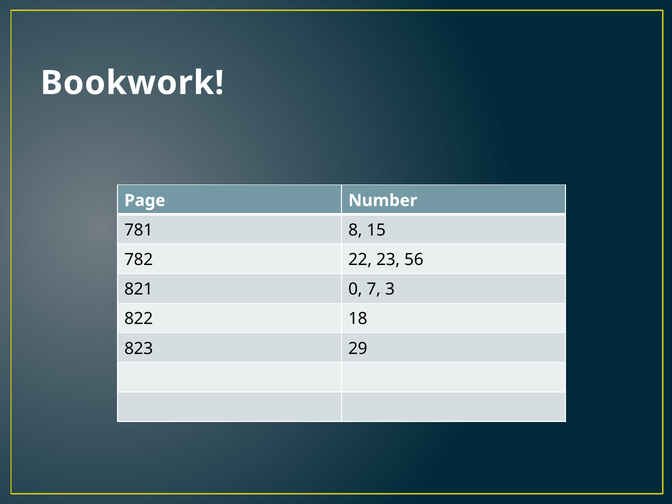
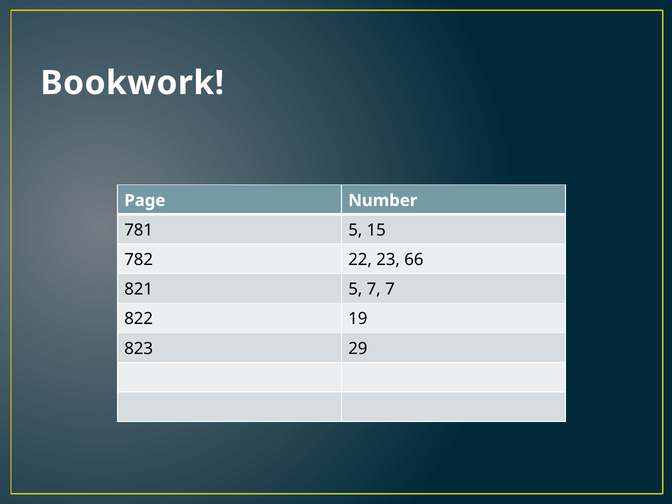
781 8: 8 -> 5
56: 56 -> 66
821 0: 0 -> 5
7 3: 3 -> 7
18: 18 -> 19
